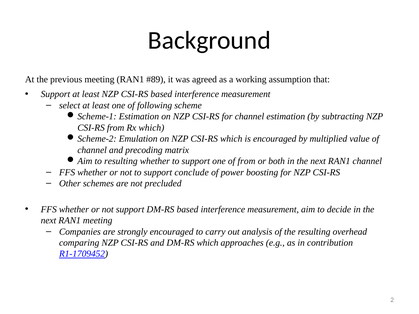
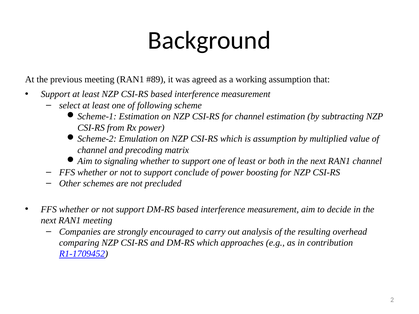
Rx which: which -> power
is encouraged: encouraged -> assumption
to resulting: resulting -> signaling
of from: from -> least
